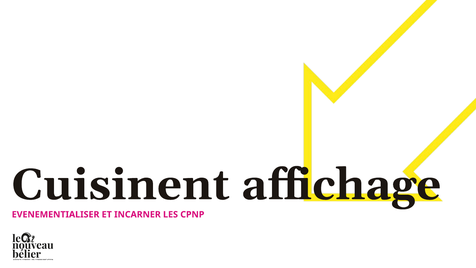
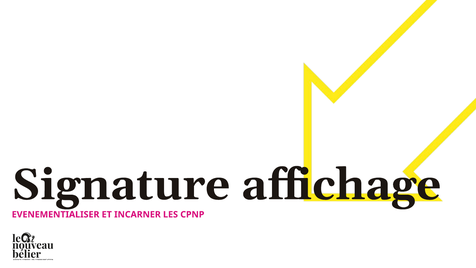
Cuisinent: Cuisinent -> Signature
